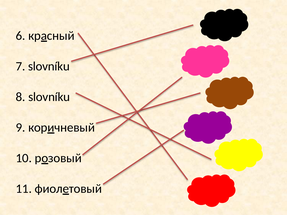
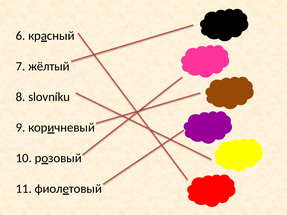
7 slovníku: slovníku -> жёлтый
